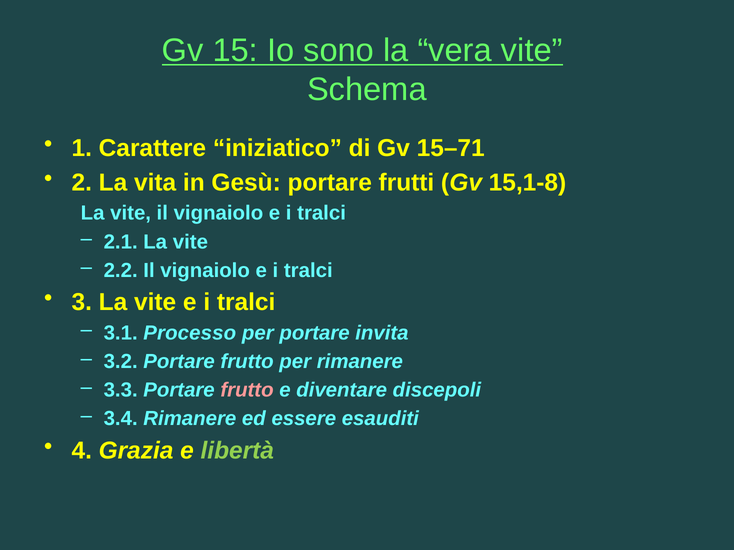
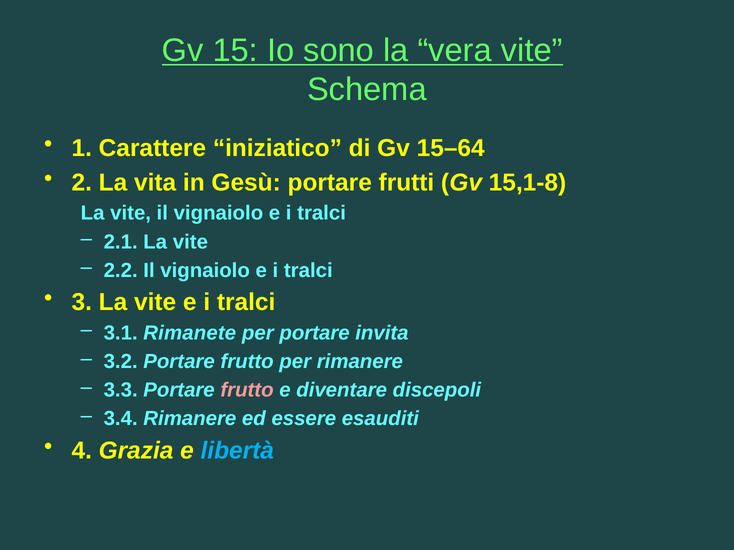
15–71: 15–71 -> 15–64
Processo: Processo -> Rimanete
libertà colour: light green -> light blue
